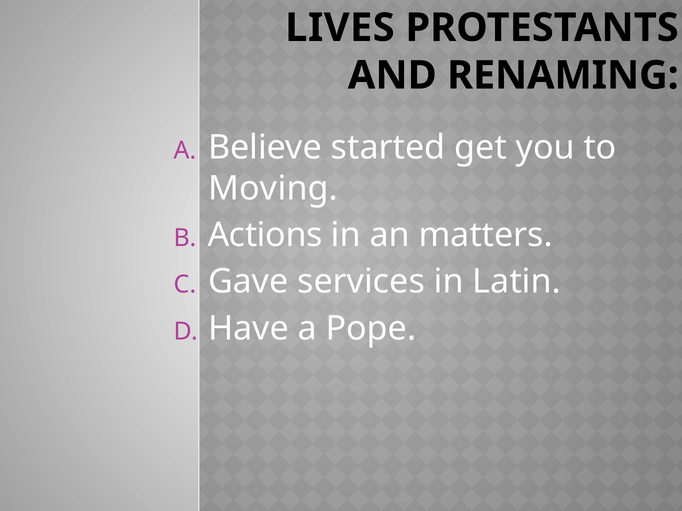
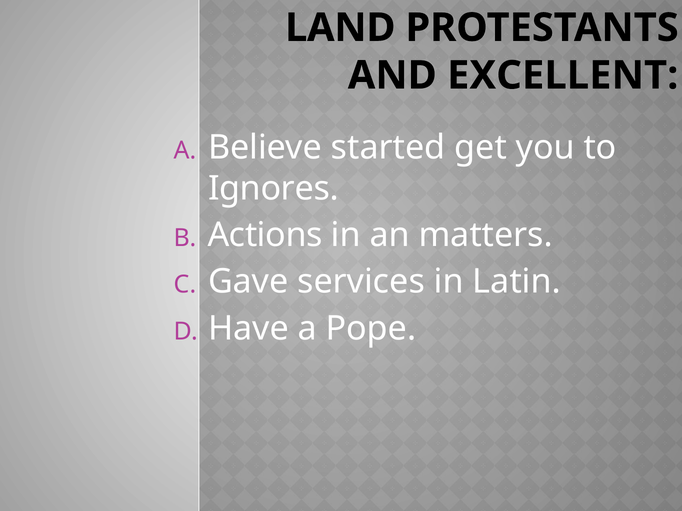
LIVES: LIVES -> LAND
RENAMING: RENAMING -> EXCELLENT
Moving: Moving -> Ignores
